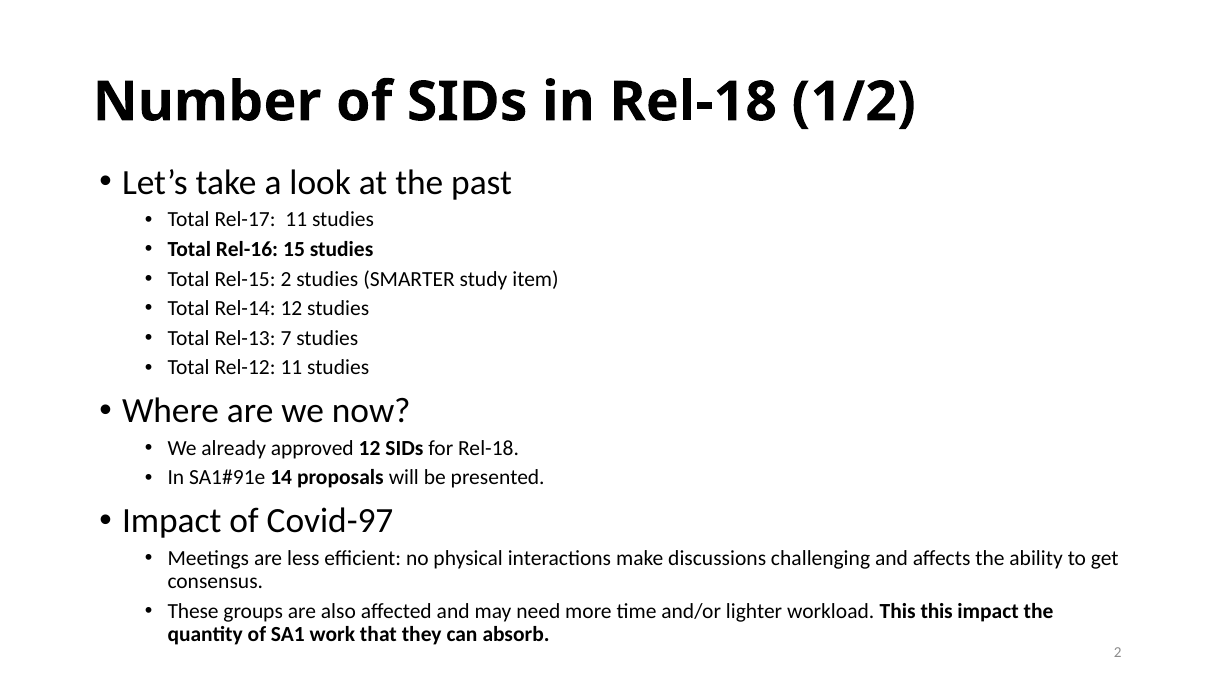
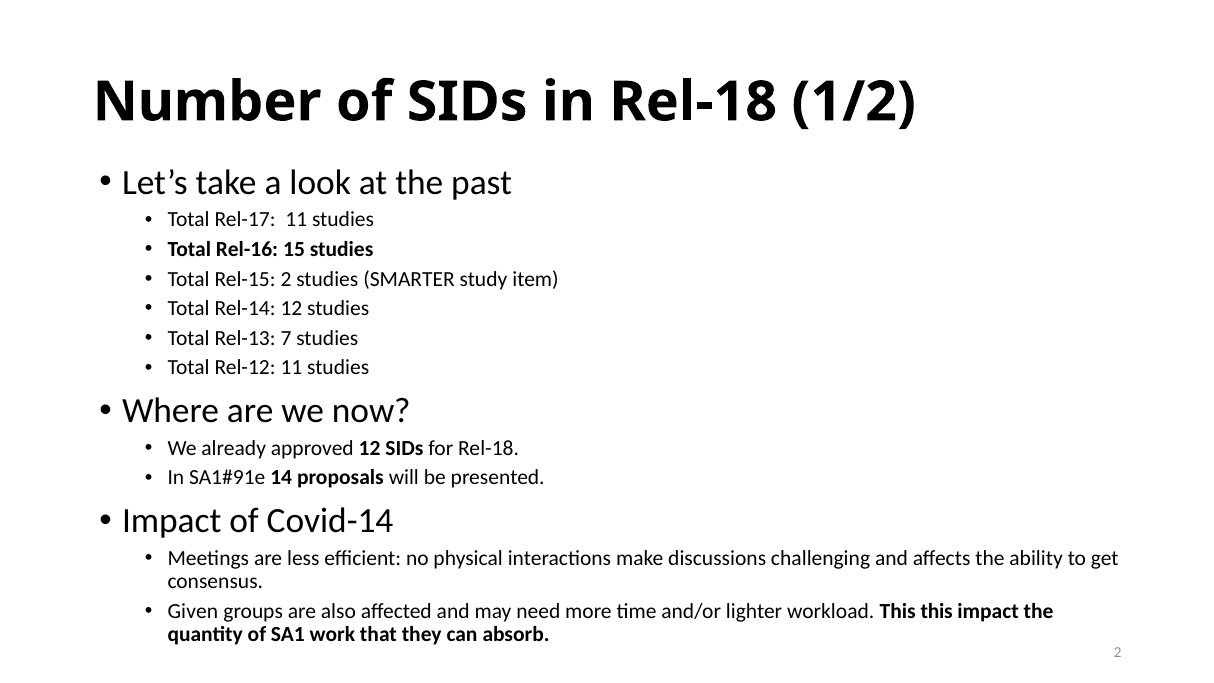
Covid-97: Covid-97 -> Covid-14
These: These -> Given
